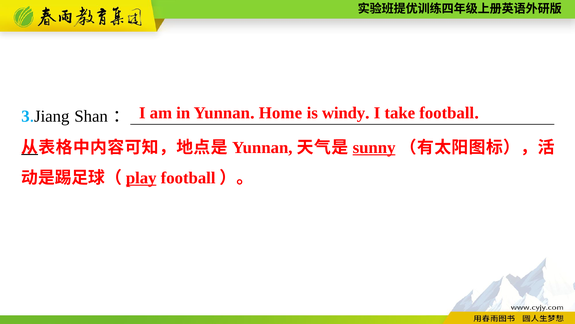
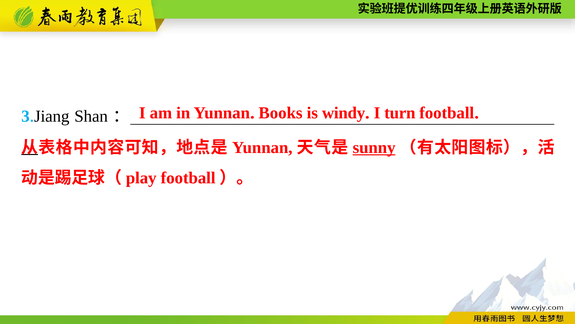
Home: Home -> Books
take: take -> turn
play underline: present -> none
